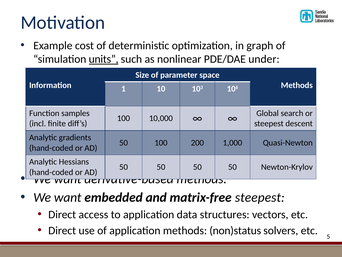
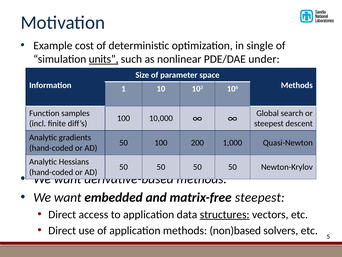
graph: graph -> single
structures underline: none -> present
non)status: non)status -> non)based
